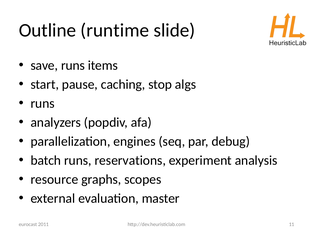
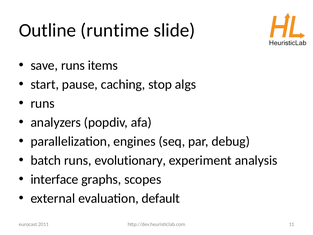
reservations: reservations -> evolutionary
resource: resource -> interface
master: master -> default
